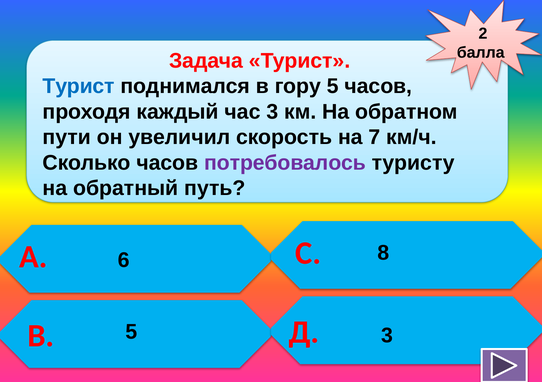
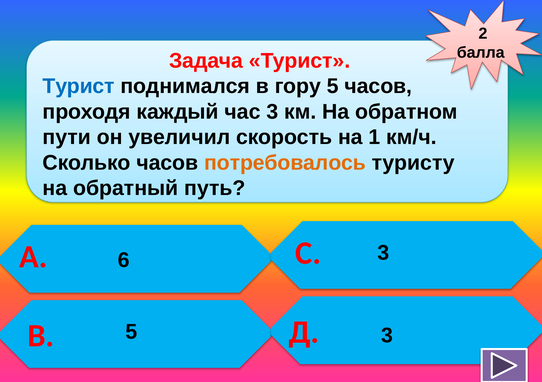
7: 7 -> 1
потребовалось colour: purple -> orange
6 8: 8 -> 3
